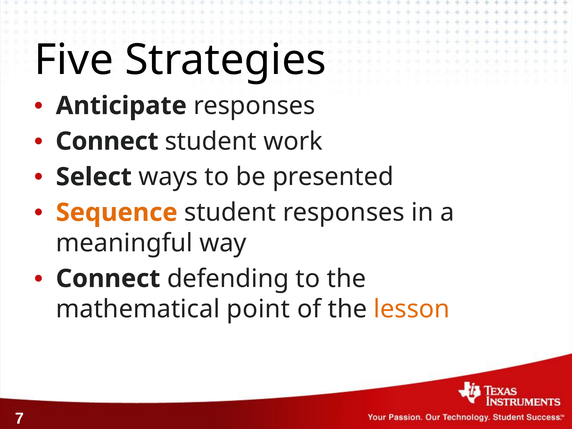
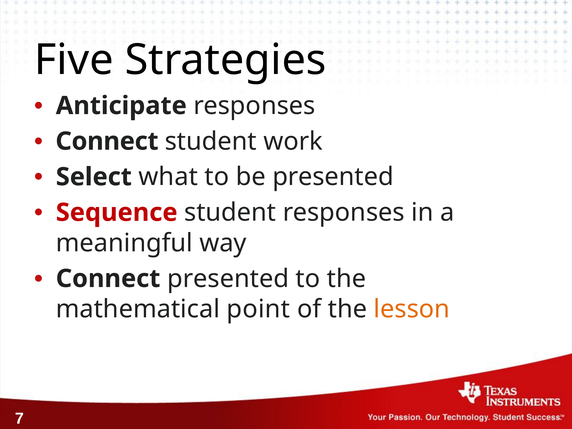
ways: ways -> what
Sequence colour: orange -> red
Connect defending: defending -> presented
